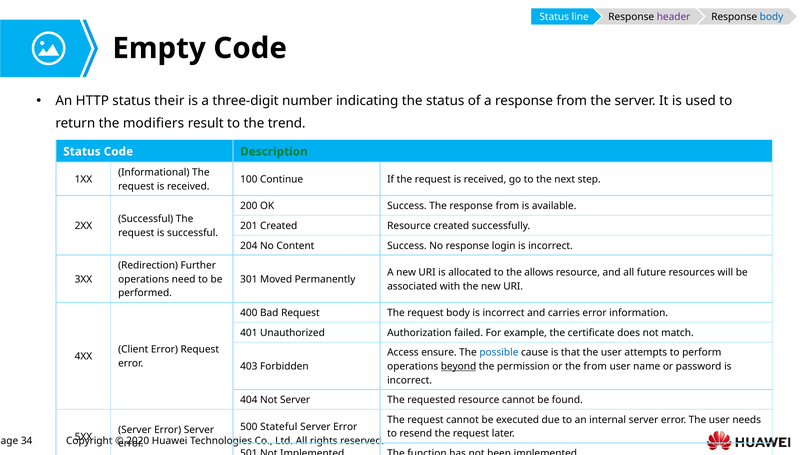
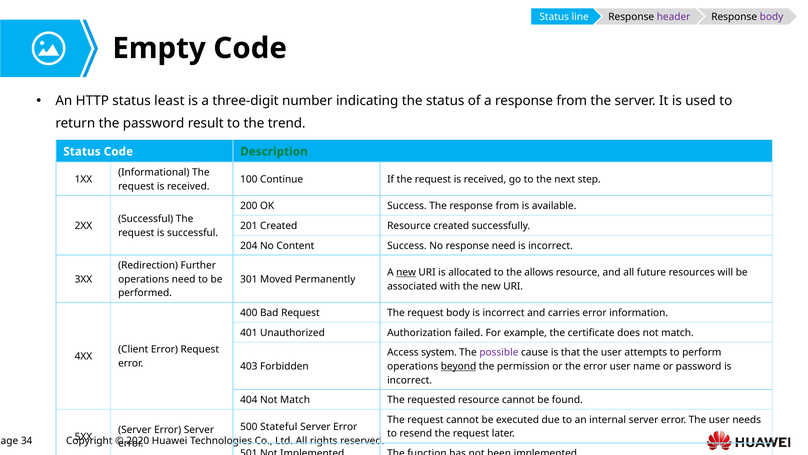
body at (772, 17) colour: blue -> purple
their: their -> least
the modifiers: modifiers -> password
response login: login -> need
new at (406, 272) underline: none -> present
ensure: ensure -> system
possible colour: blue -> purple
the from: from -> error
404 Not Server: Server -> Match
